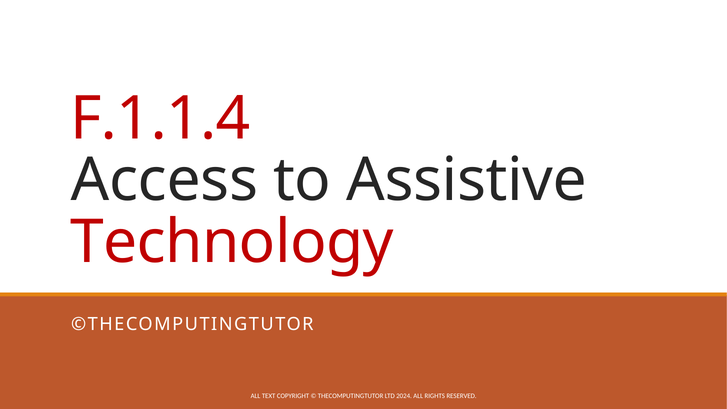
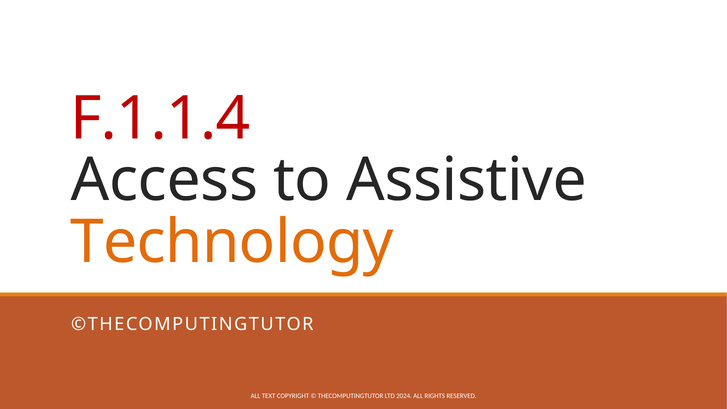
Technology colour: red -> orange
